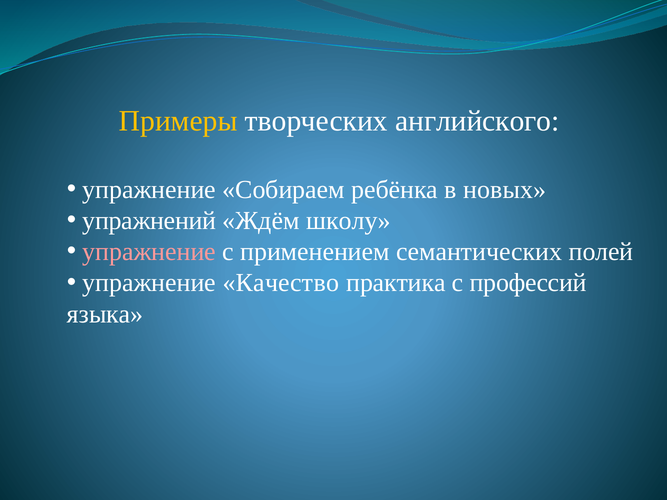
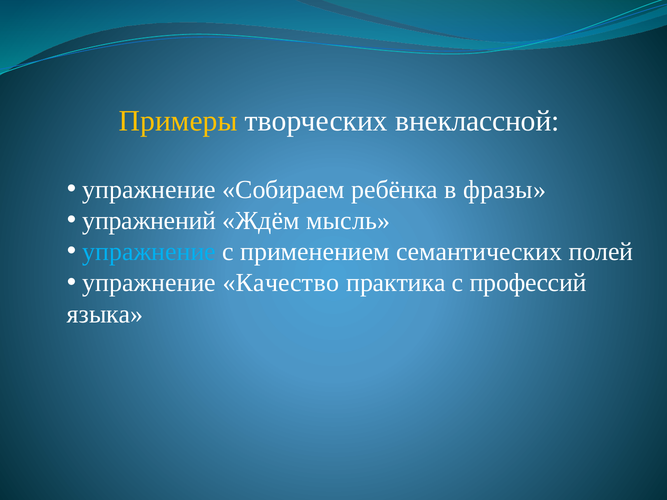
английского: английского -> внеклассной
новых: новых -> фразы
школу: школу -> мысль
упражнение at (149, 252) colour: pink -> light blue
